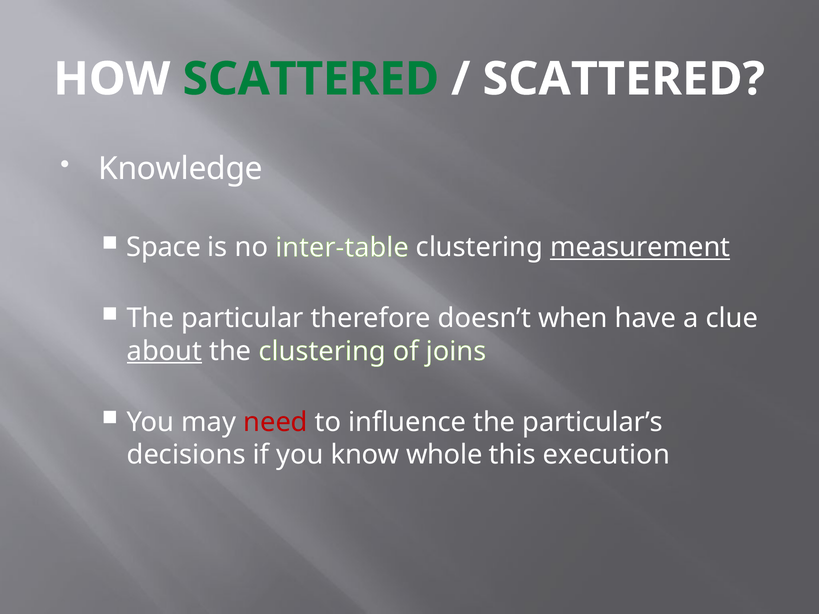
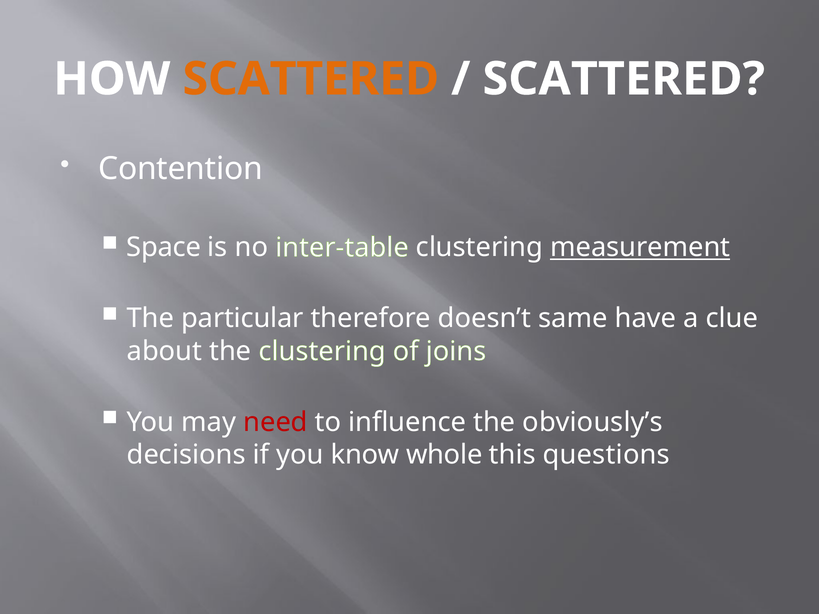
SCATTERED at (311, 79) colour: green -> orange
Knowledge: Knowledge -> Contention
when: when -> same
about underline: present -> none
particular’s: particular’s -> obviously’s
execution: execution -> questions
